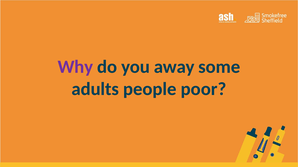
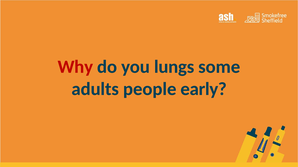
Why colour: purple -> red
away: away -> lungs
poor: poor -> early
